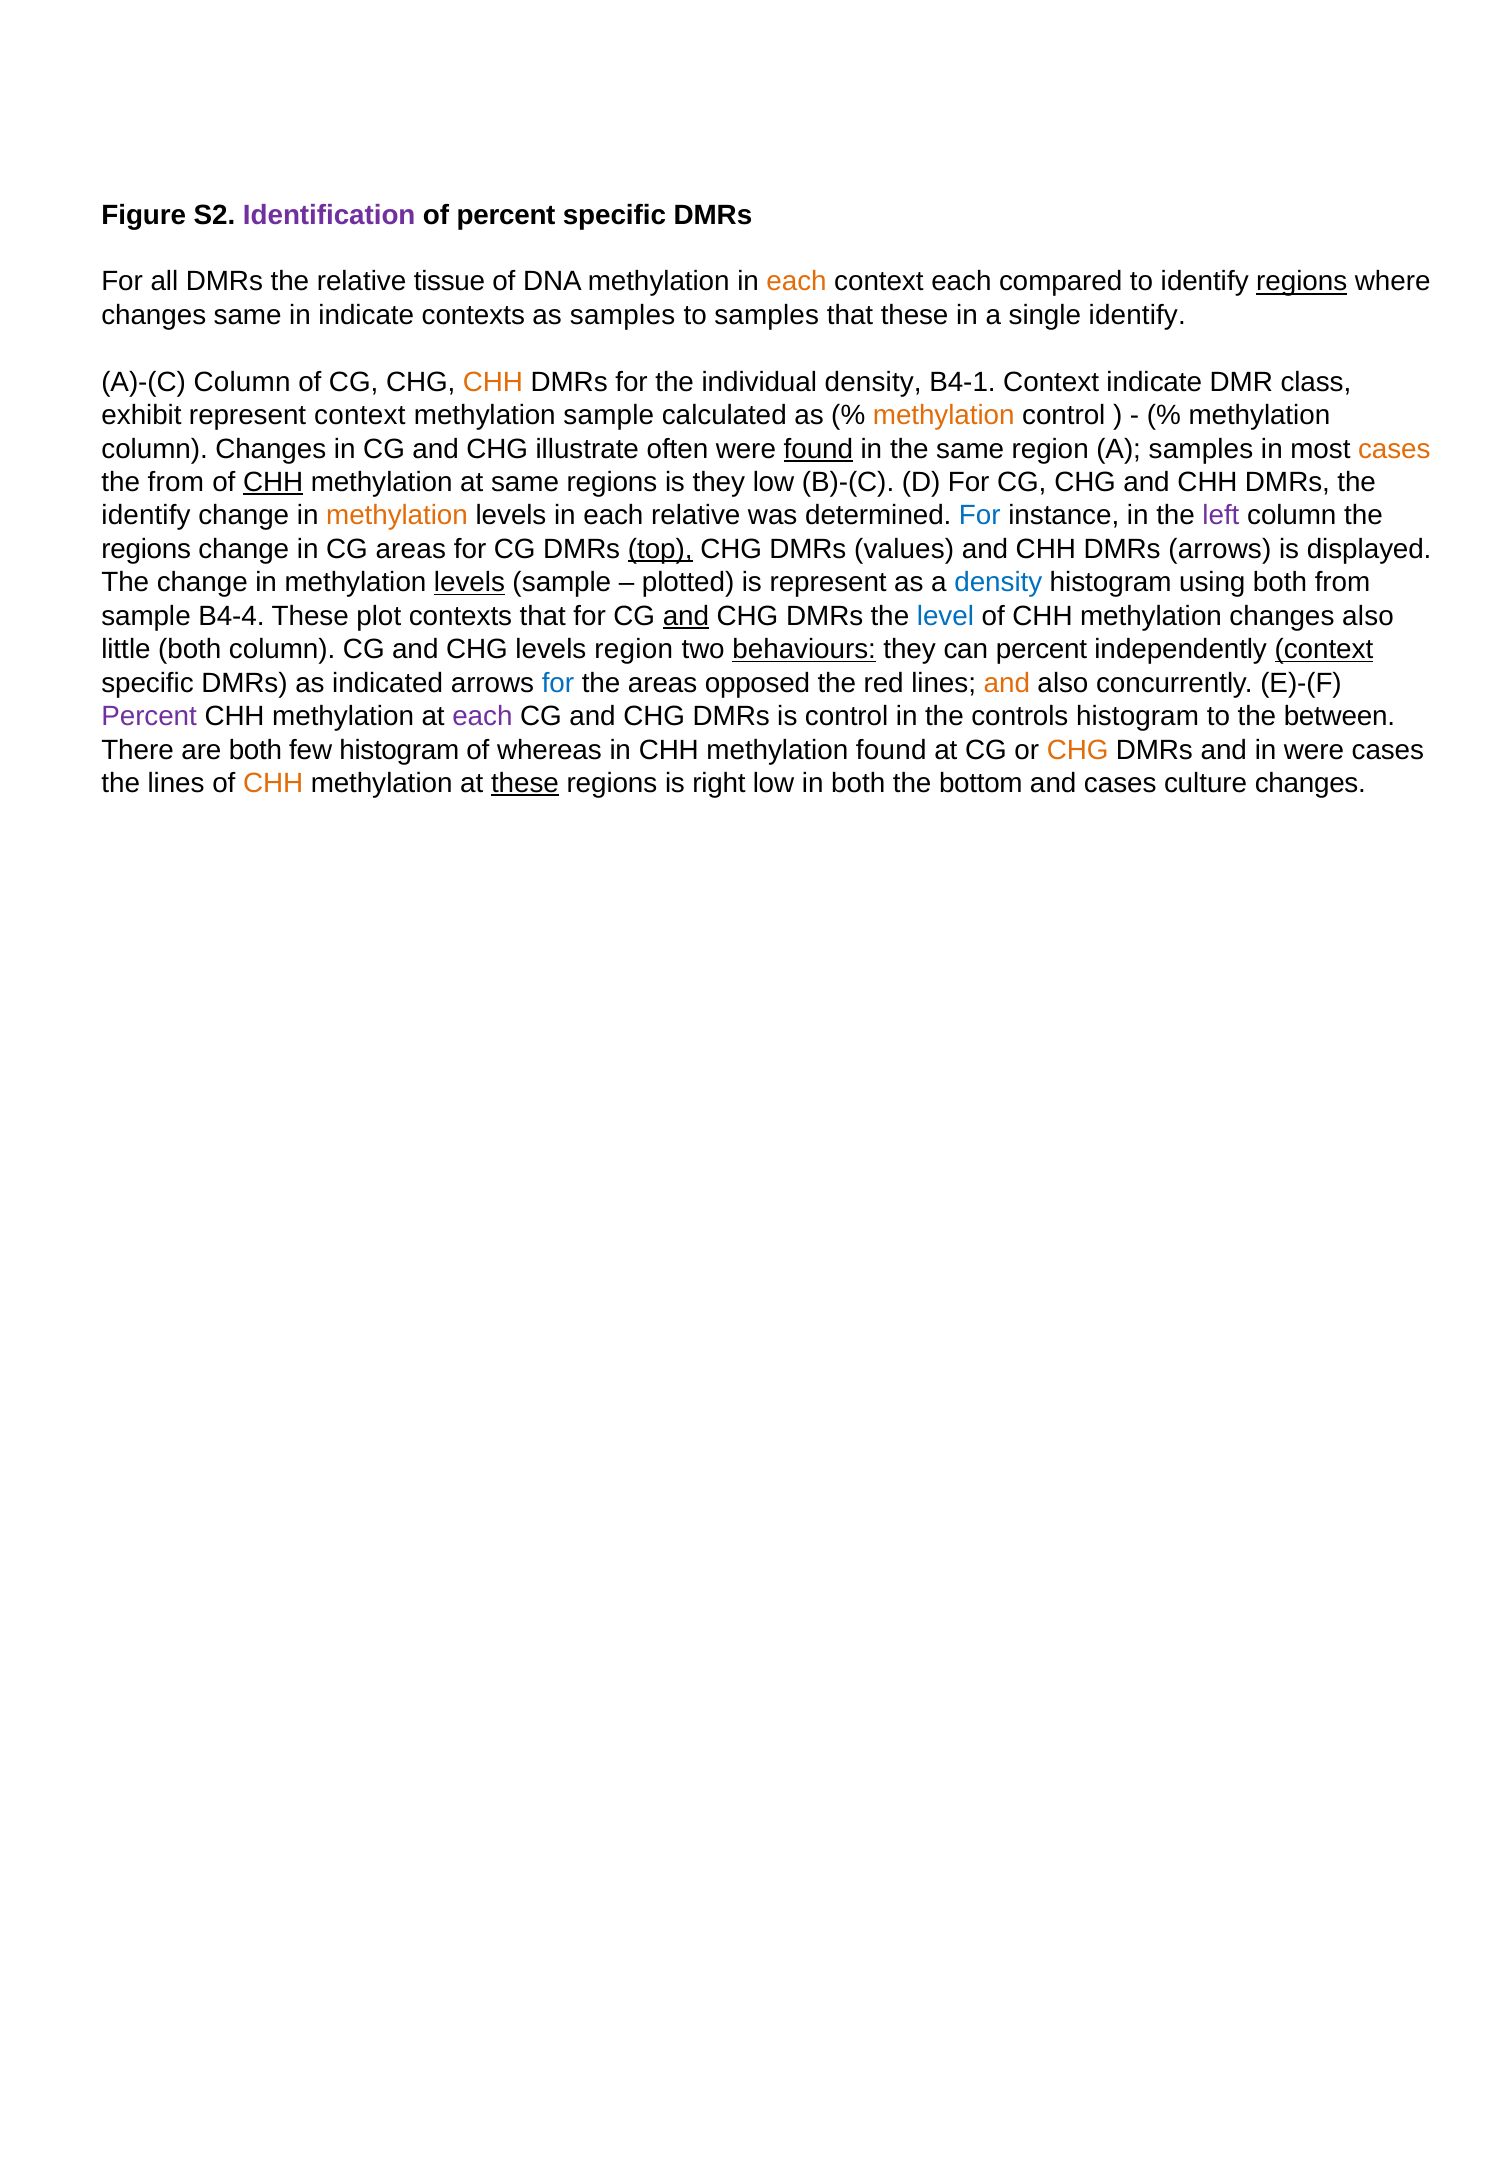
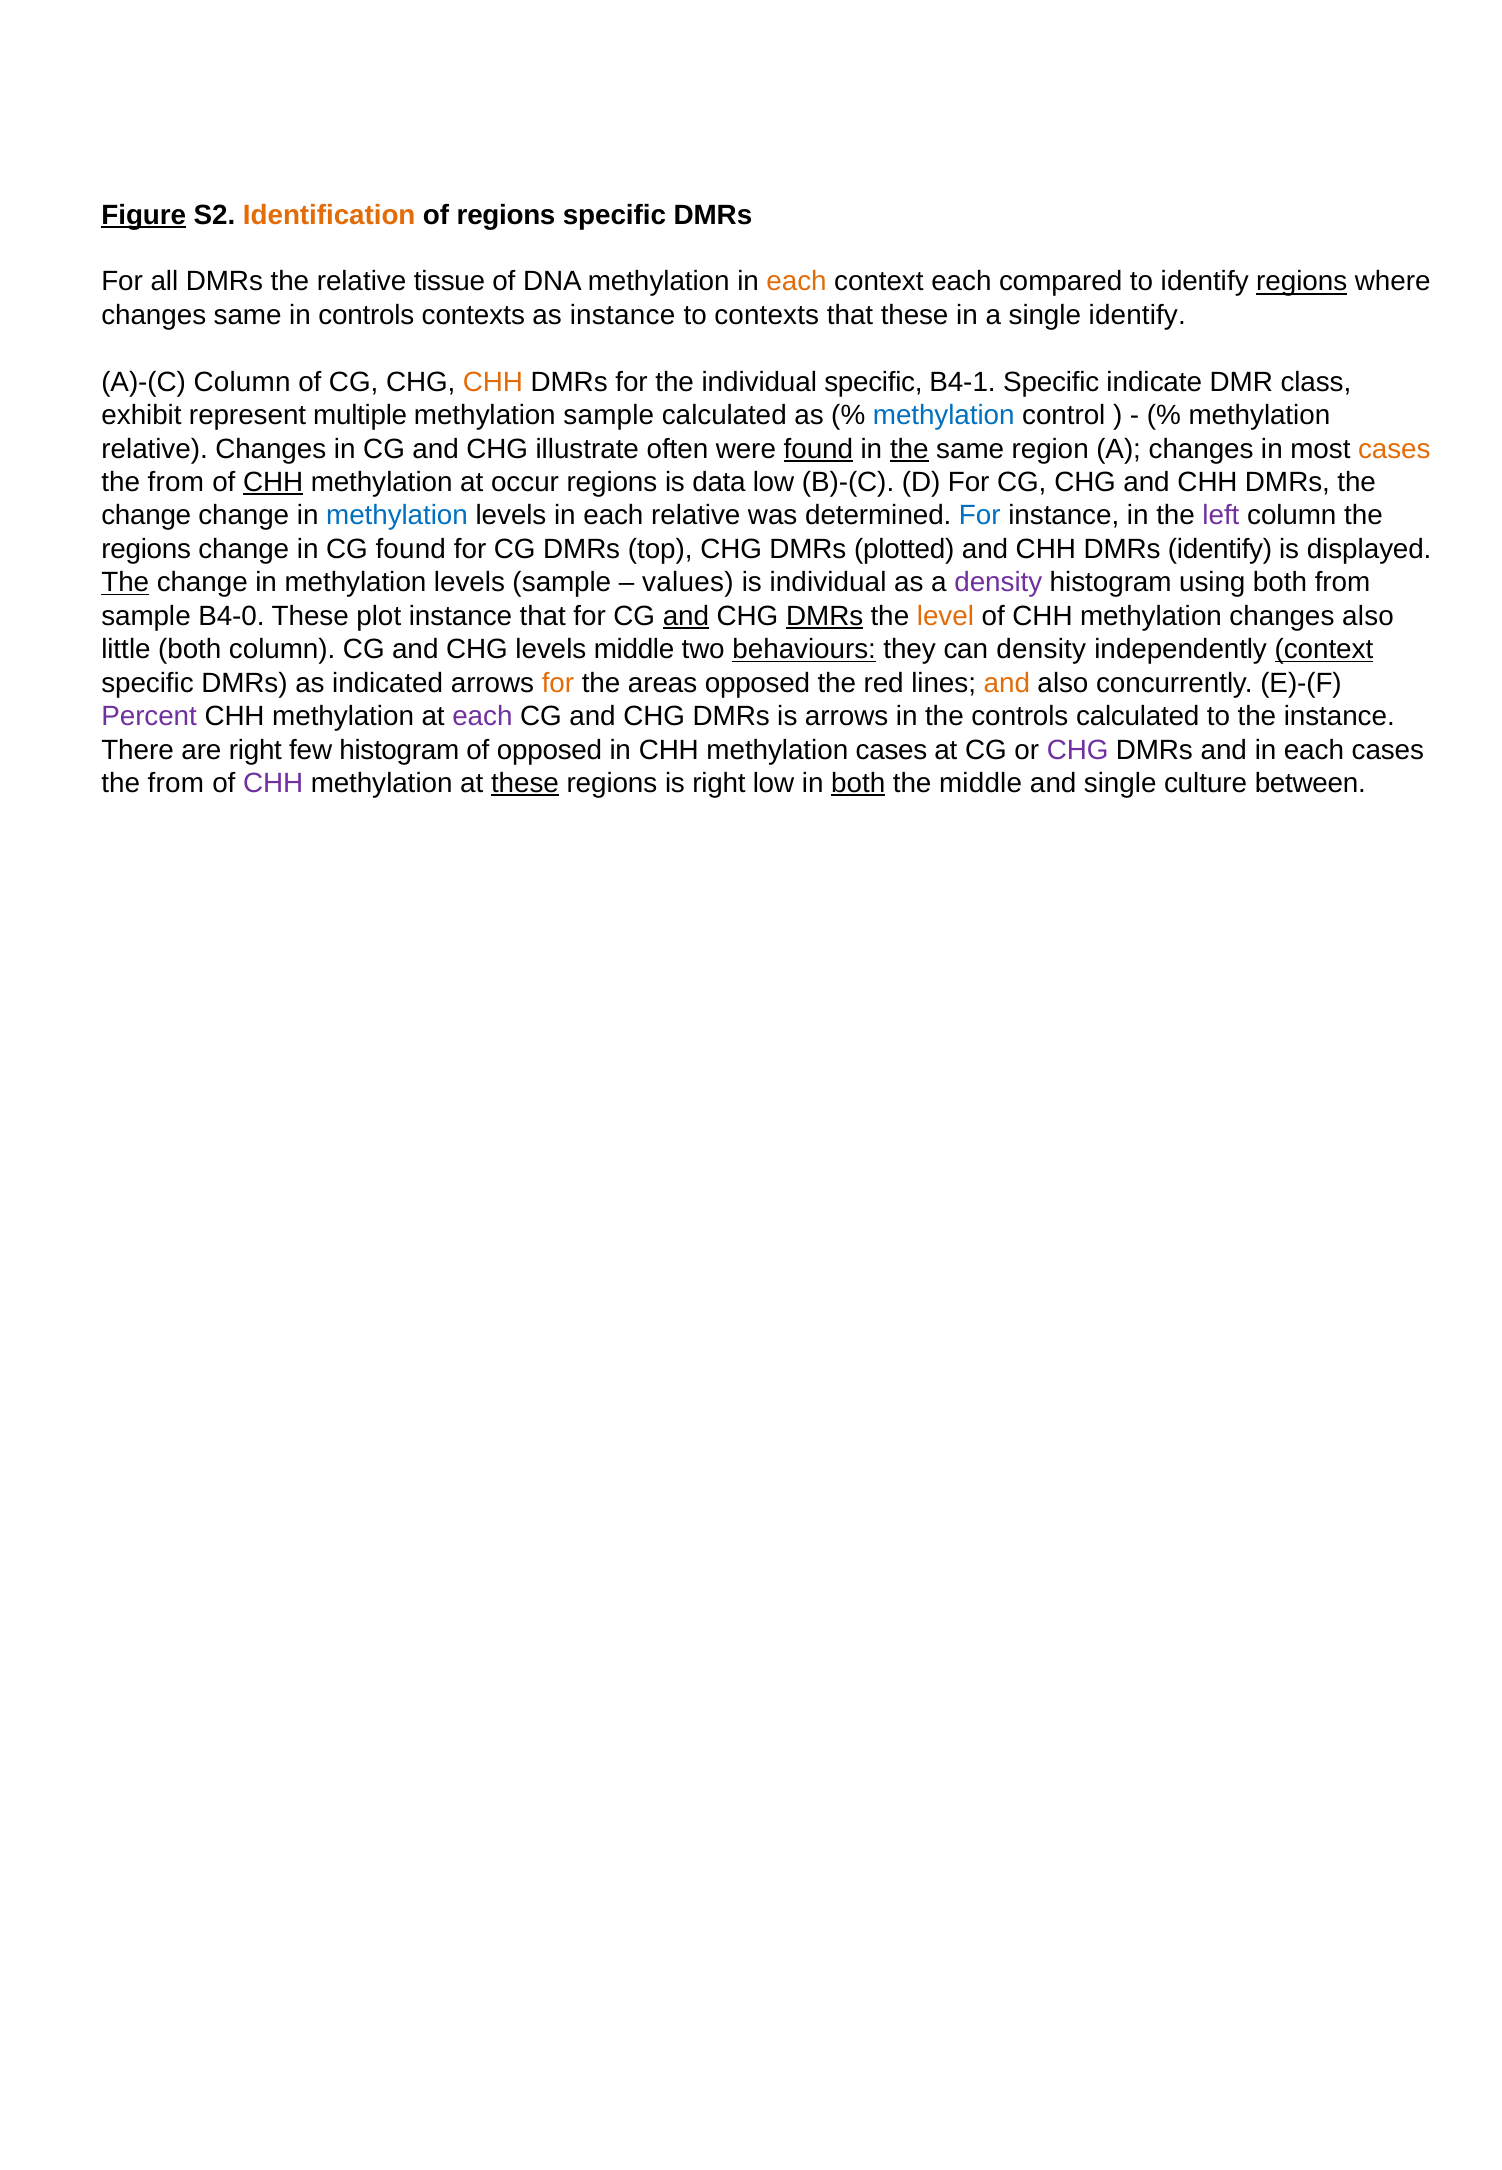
Figure underline: none -> present
Identification colour: purple -> orange
of percent: percent -> regions
in indicate: indicate -> controls
as samples: samples -> instance
to samples: samples -> contexts
individual density: density -> specific
B4-1 Context: Context -> Specific
represent context: context -> multiple
methylation at (944, 415) colour: orange -> blue
column at (155, 449): column -> relative
the at (909, 449) underline: none -> present
A samples: samples -> changes
at same: same -> occur
is they: they -> data
identify at (146, 516): identify -> change
methylation at (397, 516) colour: orange -> blue
CG areas: areas -> found
top underline: present -> none
values: values -> plotted
DMRs arrows: arrows -> identify
The at (125, 583) underline: none -> present
levels at (469, 583) underline: present -> none
plotted: plotted -> values
is represent: represent -> individual
density at (998, 583) colour: blue -> purple
B4-4: B4-4 -> B4-0
plot contexts: contexts -> instance
DMRs at (825, 616) underline: none -> present
level colour: blue -> orange
levels region: region -> middle
can percent: percent -> density
for at (558, 683) colour: blue -> orange
is control: control -> arrows
controls histogram: histogram -> calculated
the between: between -> instance
are both: both -> right
of whereas: whereas -> opposed
methylation found: found -> cases
CHG at (1078, 750) colour: orange -> purple
and in were: were -> each
lines at (176, 783): lines -> from
CHH at (273, 783) colour: orange -> purple
both at (858, 783) underline: none -> present
the bottom: bottom -> middle
and cases: cases -> single
culture changes: changes -> between
